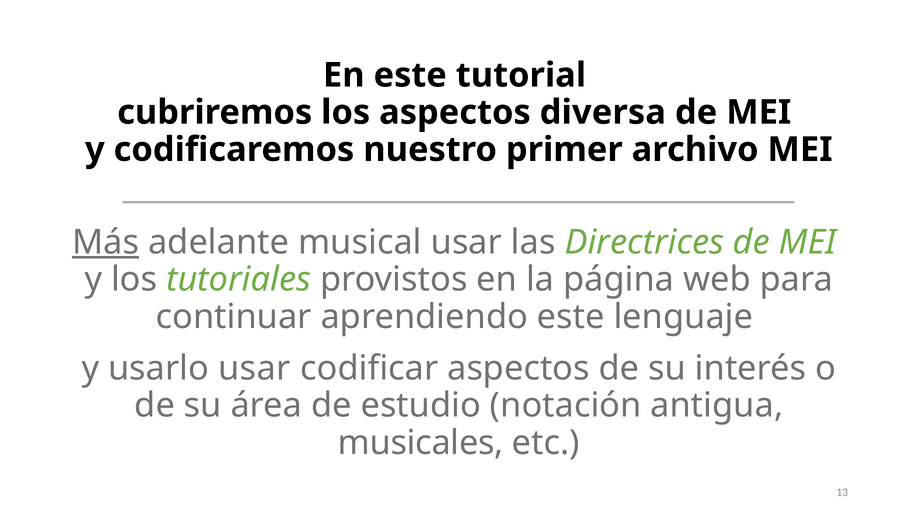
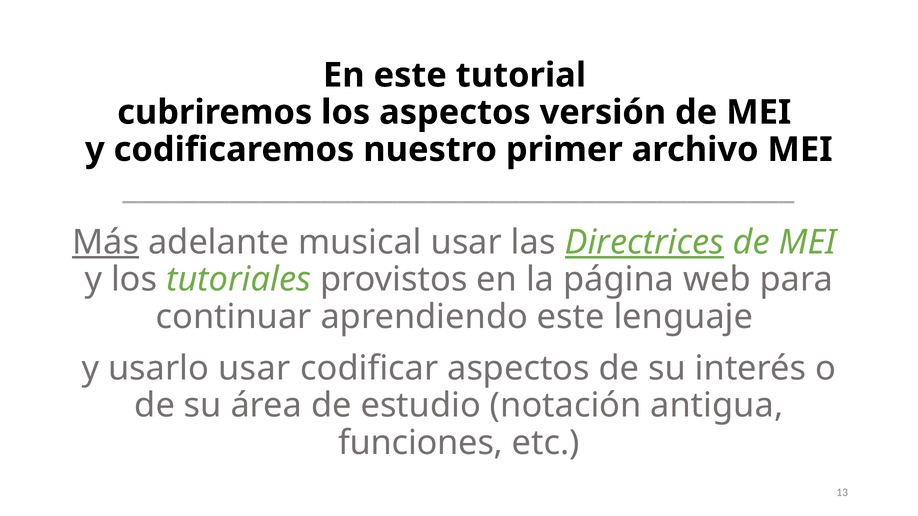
diversa: diversa -> versión
Directrices underline: none -> present
musicales: musicales -> funciones
